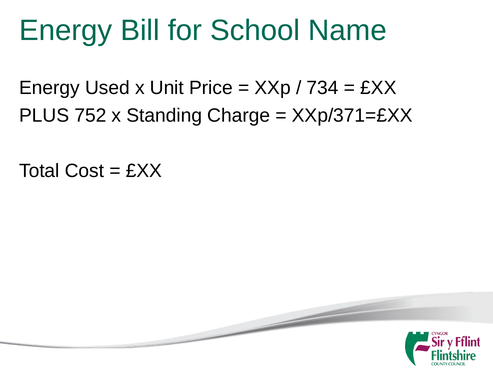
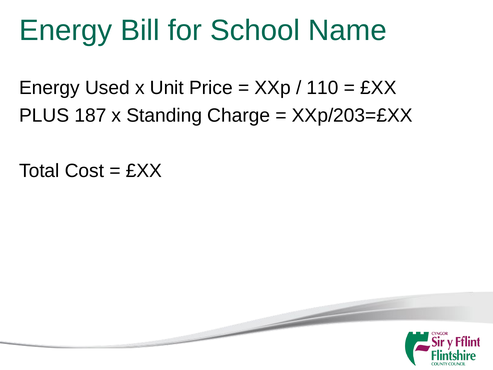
734: 734 -> 110
752: 752 -> 187
XXp/371=£XX: XXp/371=£XX -> XXp/203=£XX
